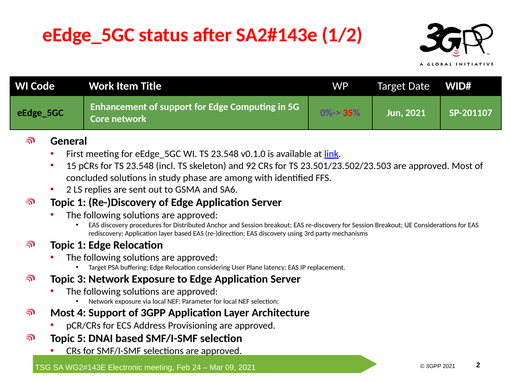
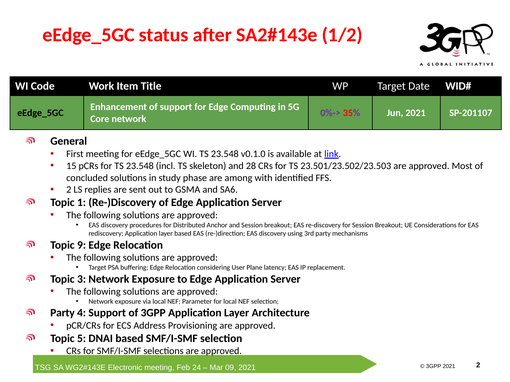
92: 92 -> 28
1 at (82, 245): 1 -> 9
Most at (62, 313): Most -> Party
